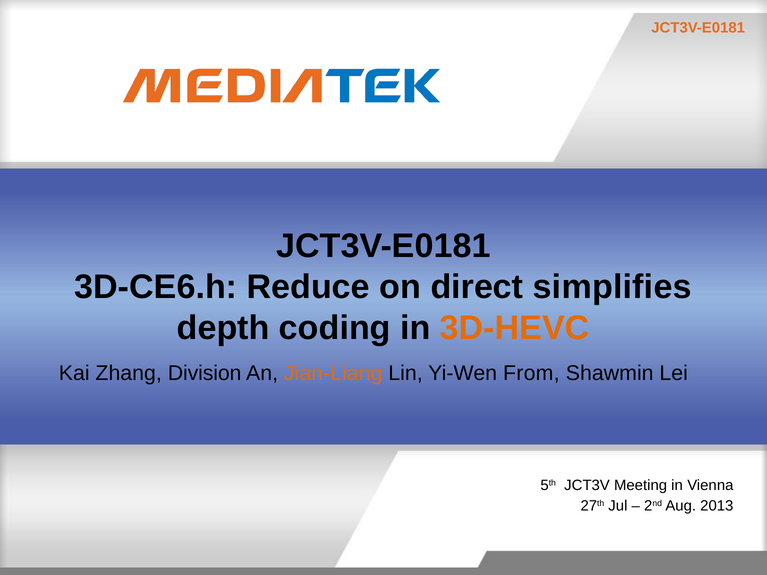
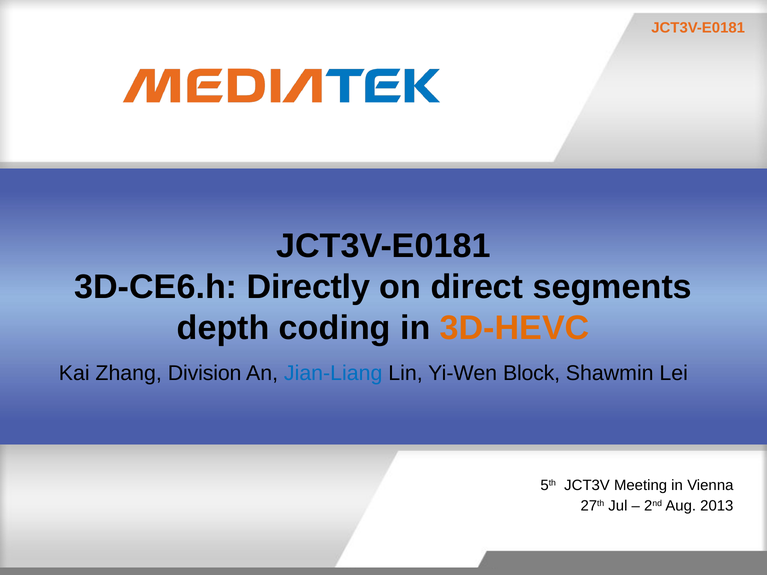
Reduce: Reduce -> Directly
simplifies: simplifies -> segments
Jian-Liang colour: orange -> blue
From: From -> Block
